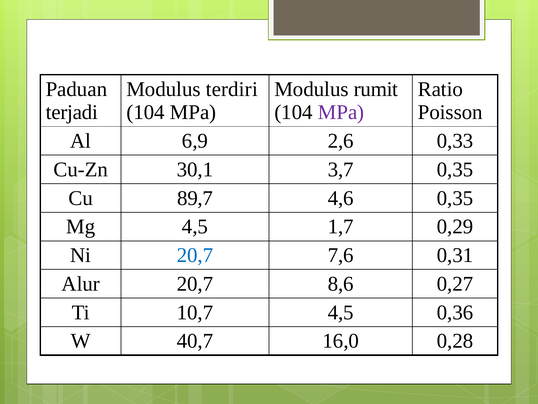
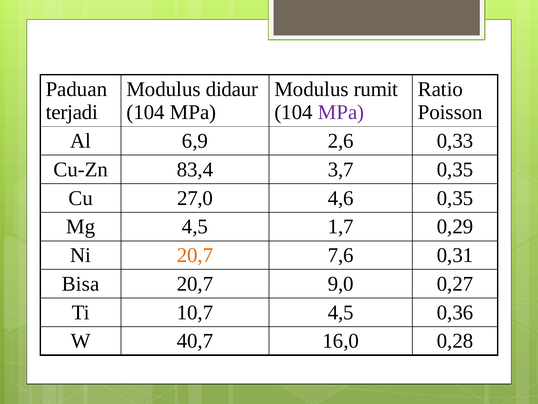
terdiri: terdiri -> didaur
30,1: 30,1 -> 83,4
89,7: 89,7 -> 27,0
20,7 at (195, 255) colour: blue -> orange
Alur: Alur -> Bisa
8,6: 8,6 -> 9,0
